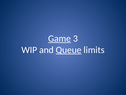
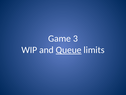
Game underline: present -> none
